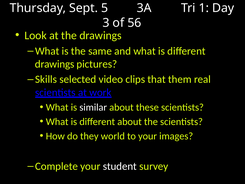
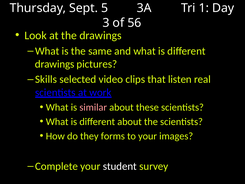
them: them -> listen
similar colour: white -> pink
world: world -> forms
